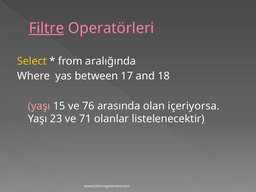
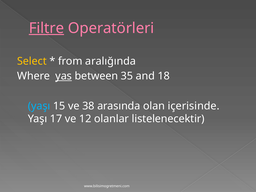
yas underline: none -> present
17: 17 -> 35
yaşı at (39, 106) colour: pink -> light blue
76: 76 -> 38
içeriyorsa: içeriyorsa -> içerisinde
23: 23 -> 17
71: 71 -> 12
